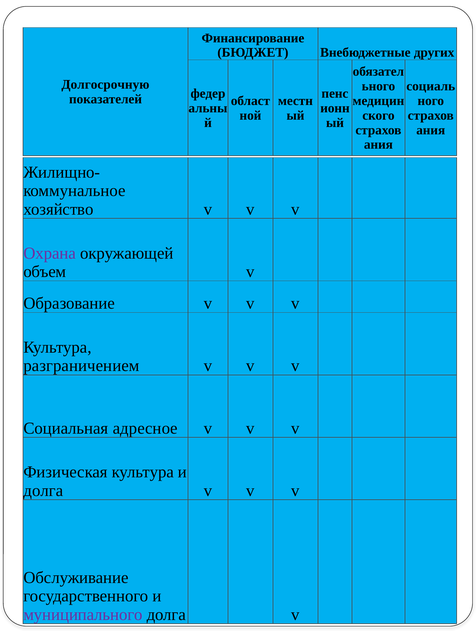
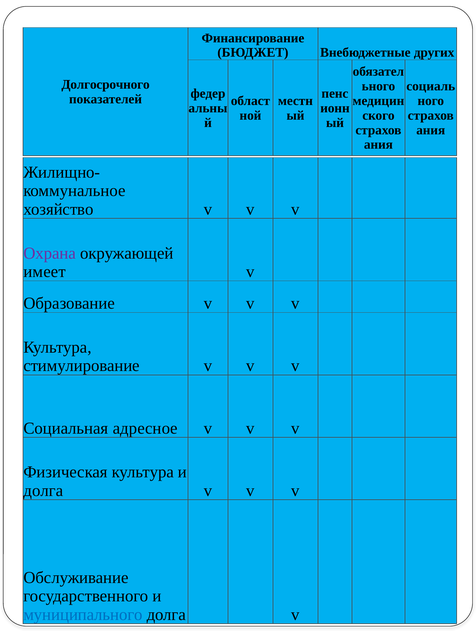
Долгосрочную: Долгосрочную -> Долгосрочного
объем: объем -> имеет
разграничением: разграничением -> стимулирование
муниципального colour: purple -> blue
